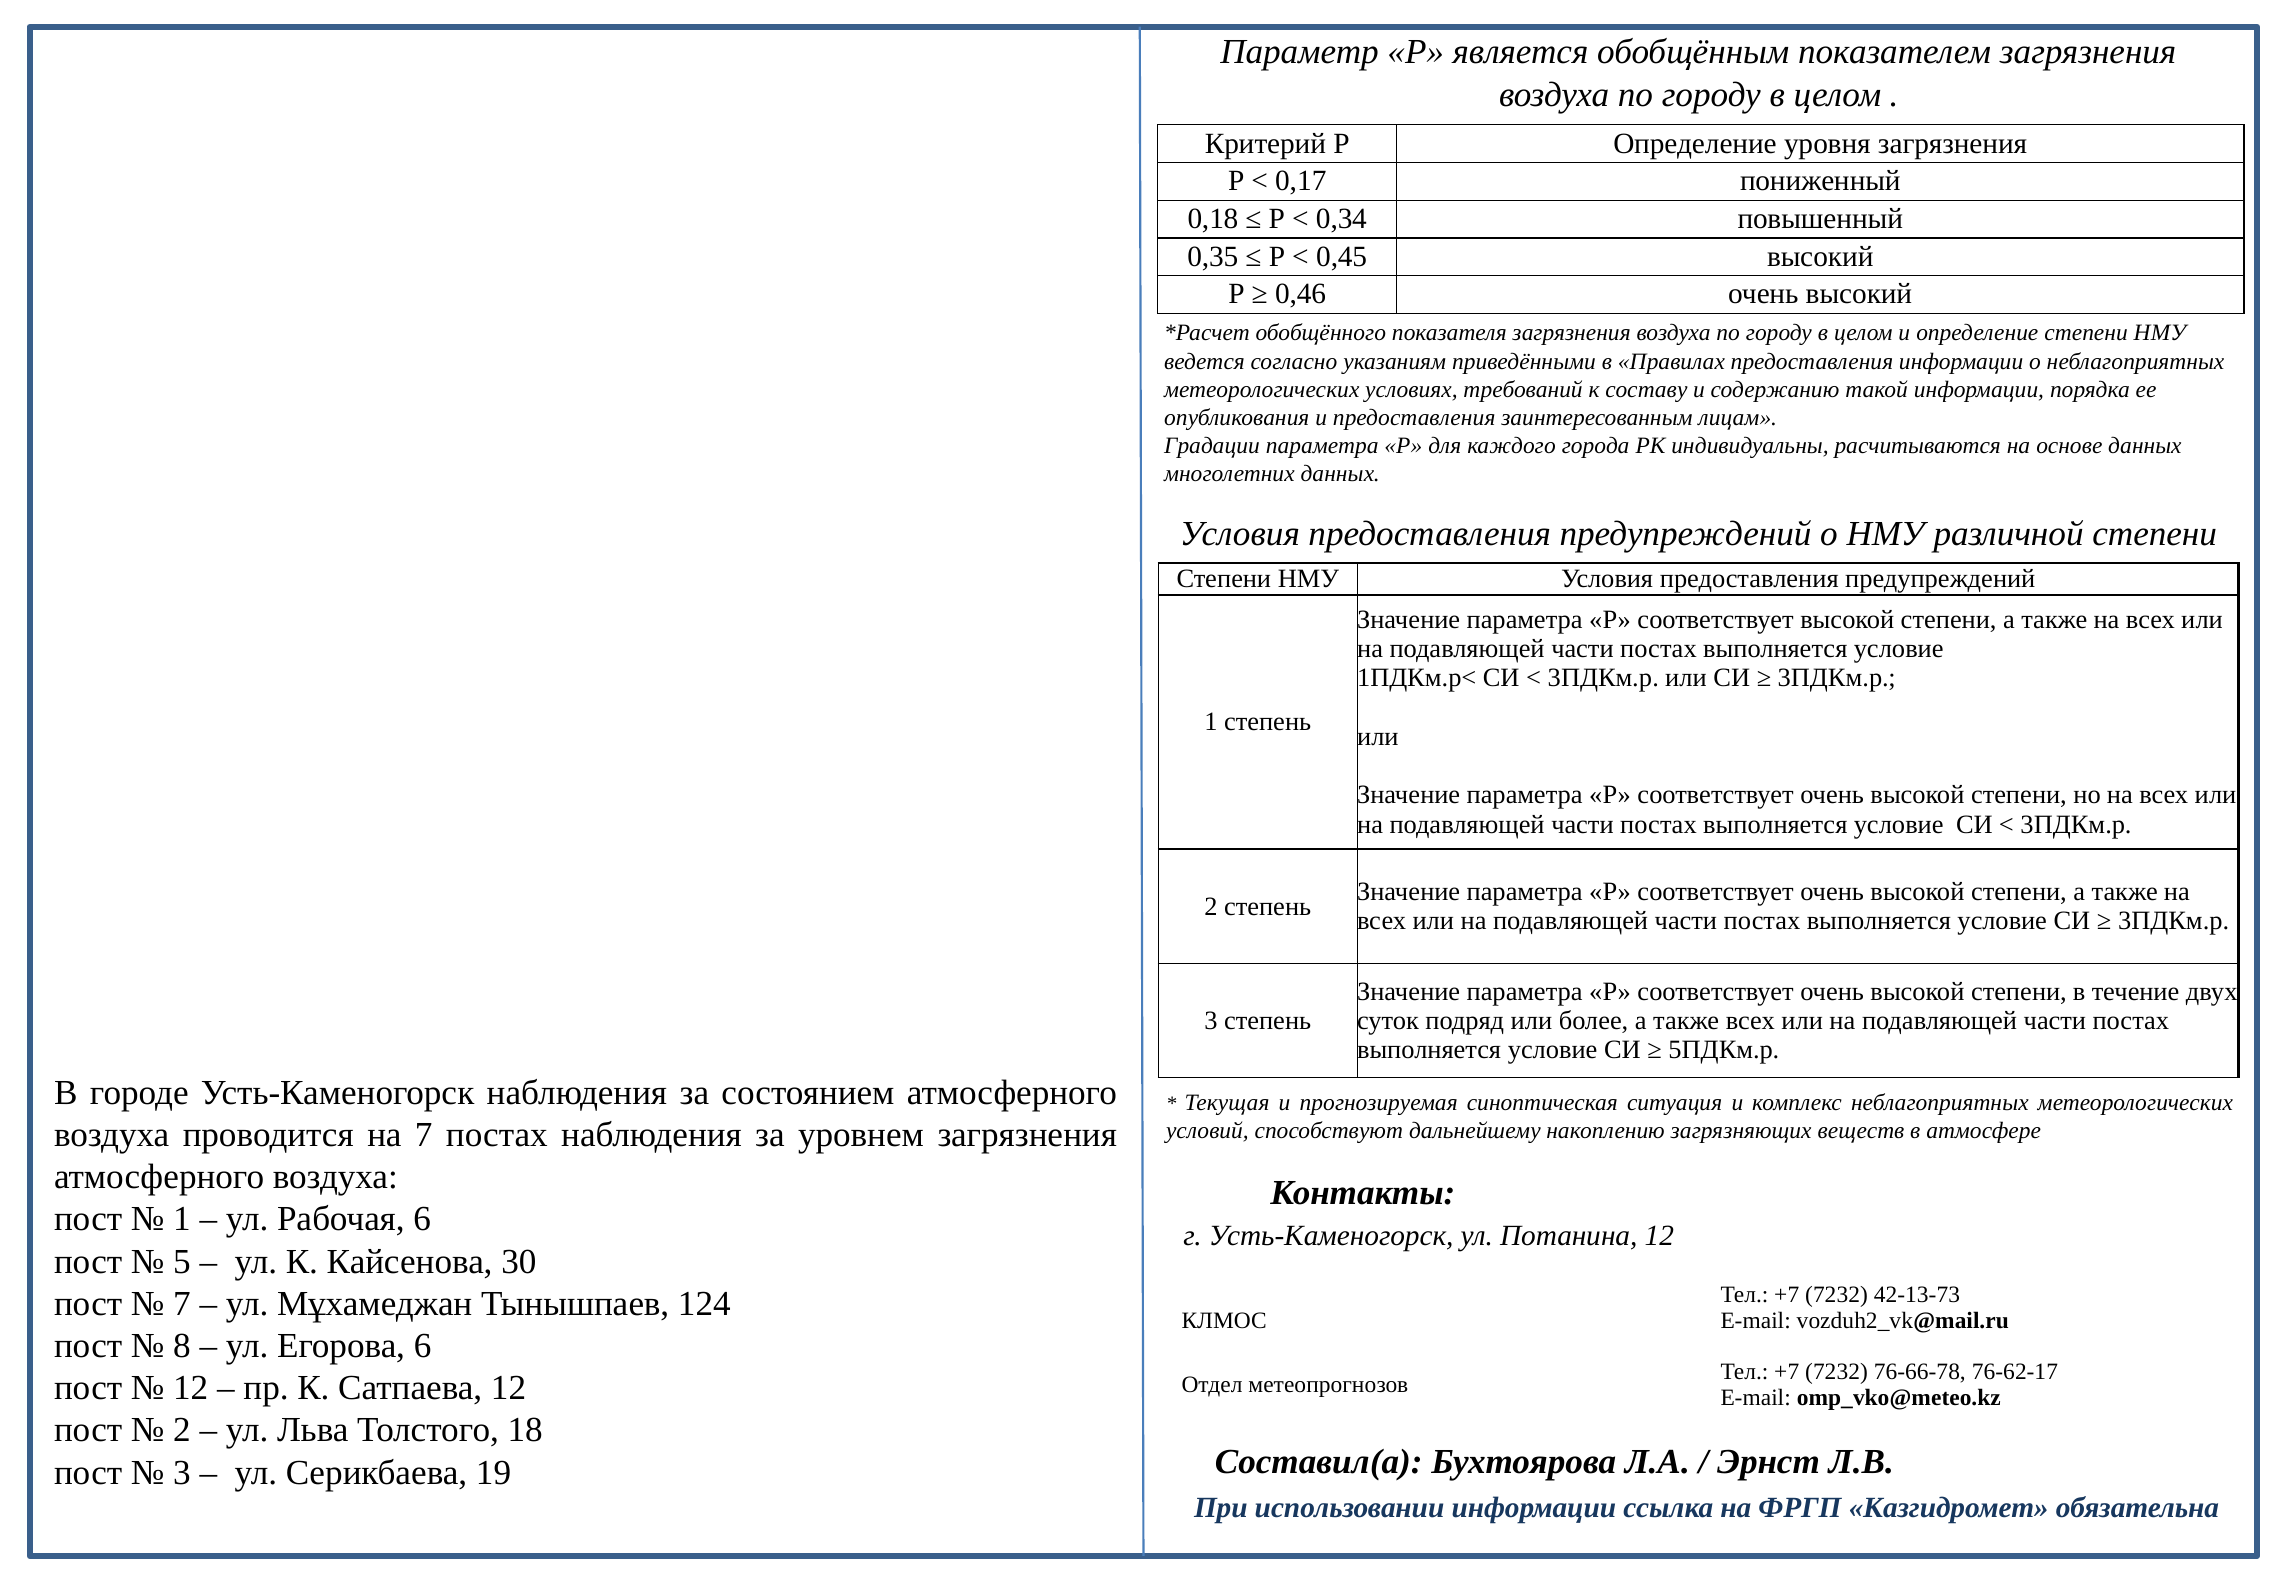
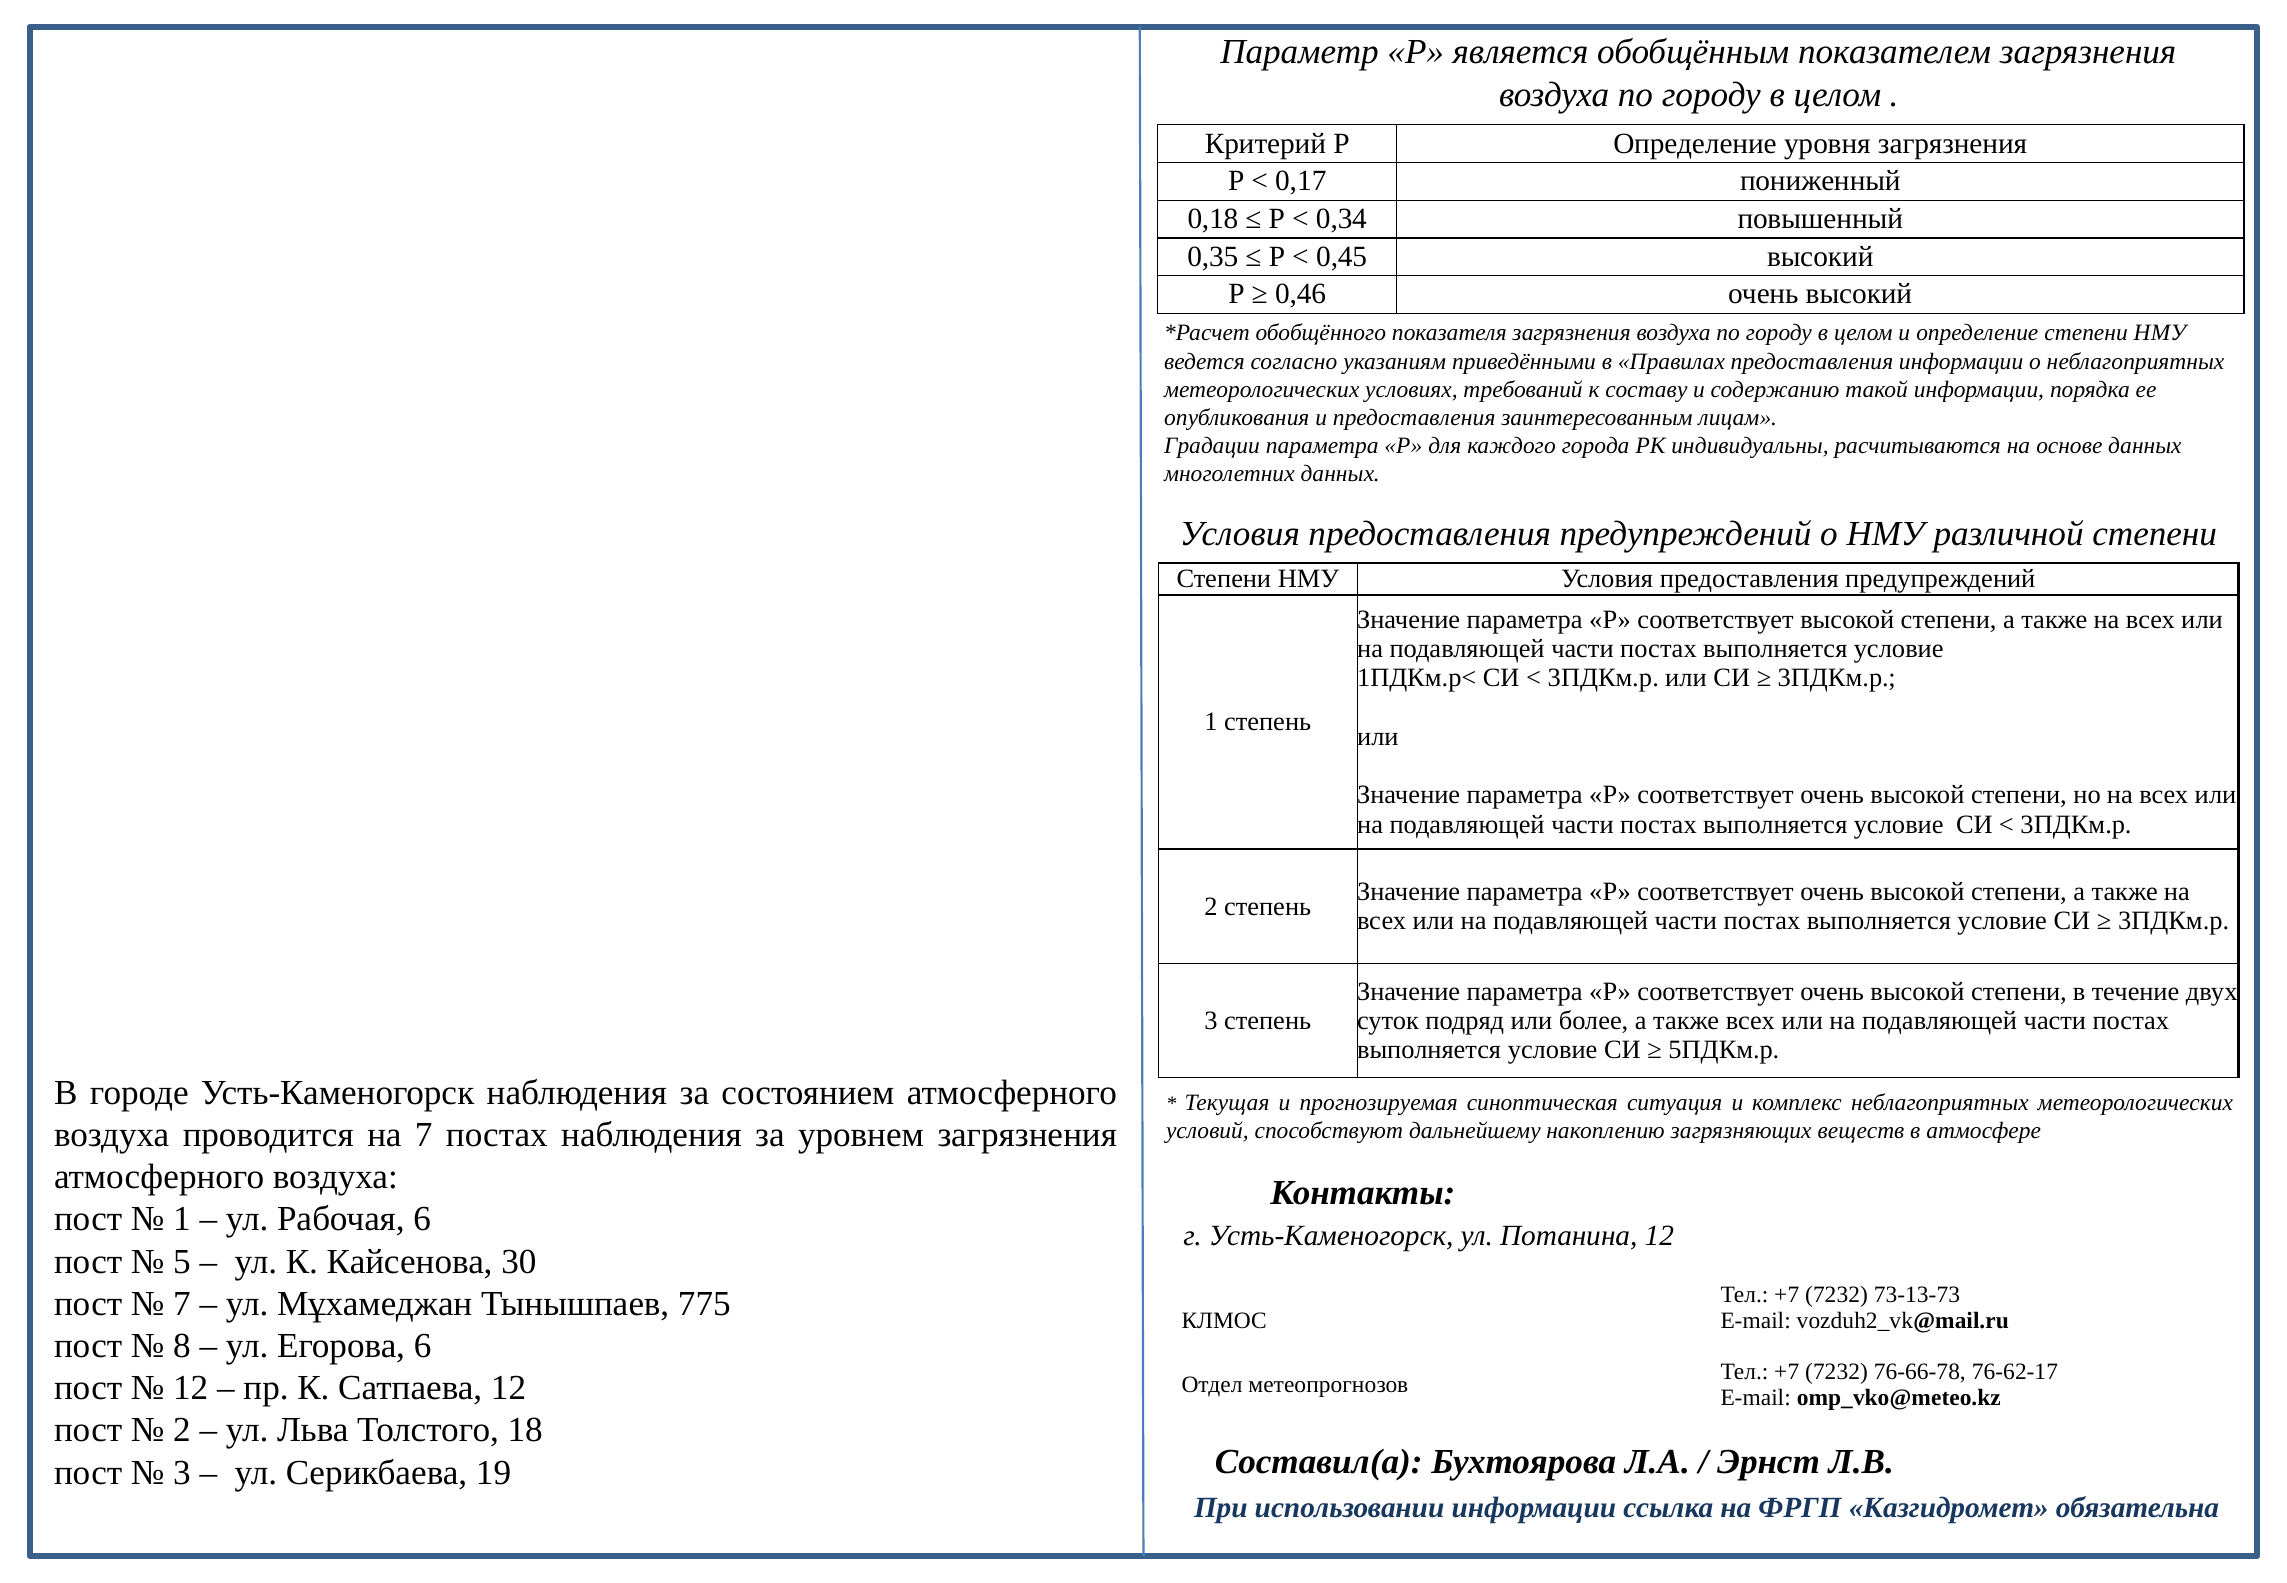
42-13-73: 42-13-73 -> 73-13-73
124: 124 -> 775
